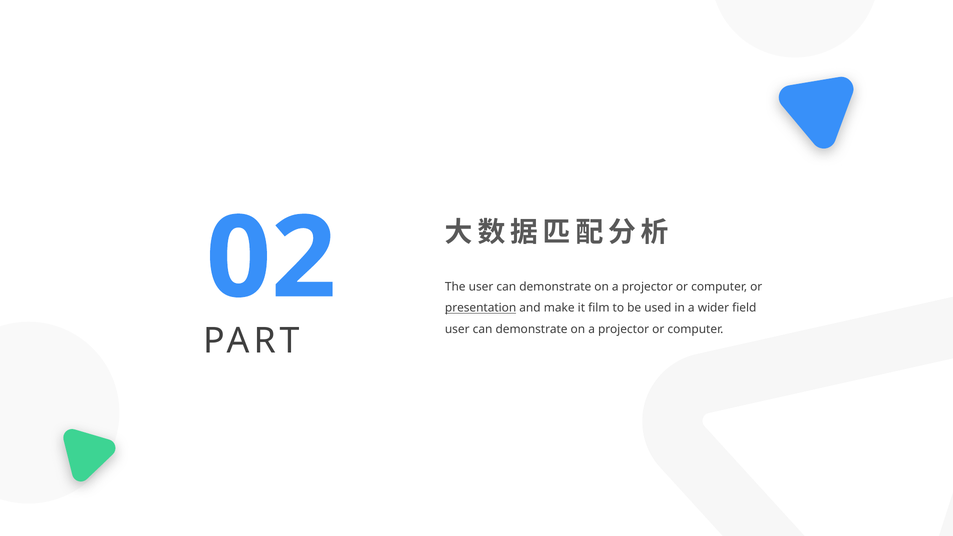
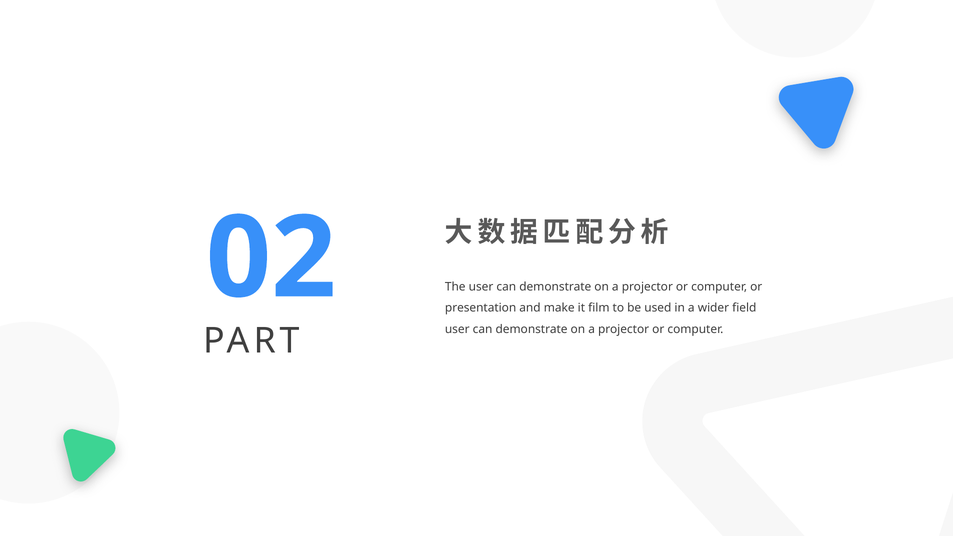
presentation underline: present -> none
